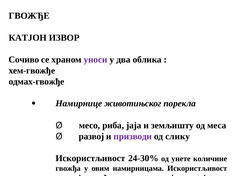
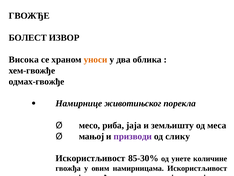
КАТЈОН: КАТЈОН -> БОЛЕСТ
Сочиво at (24, 59): Сочиво -> Висока
уноси colour: purple -> orange
развој: развој -> мањој
24-30%: 24-30% -> 85-30%
